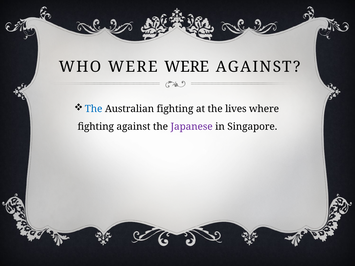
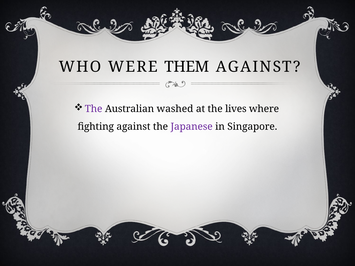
WERE WERE: WERE -> THEM
The at (94, 109) colour: blue -> purple
Australian fighting: fighting -> washed
